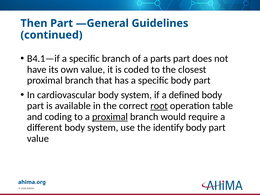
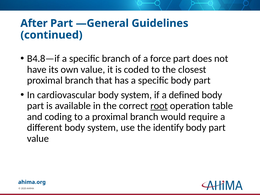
Then: Then -> After
B4.1—if: B4.1—if -> B4.8—if
parts: parts -> force
proximal at (110, 117) underline: present -> none
